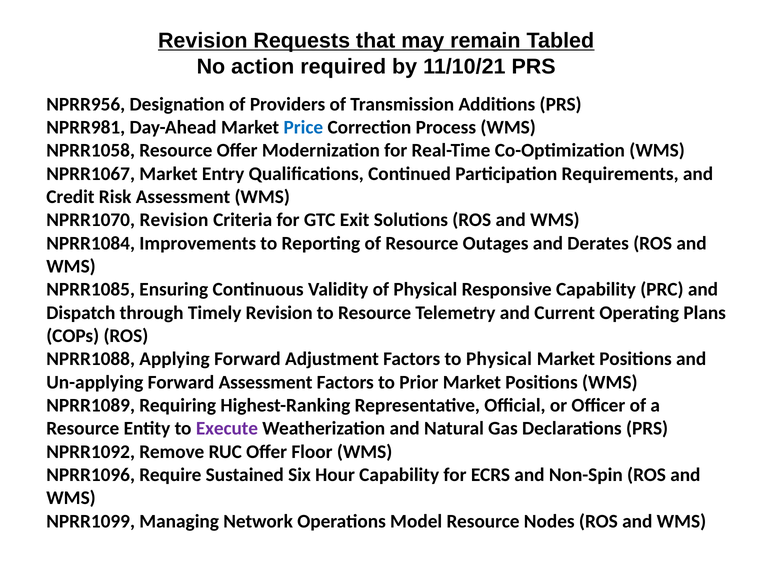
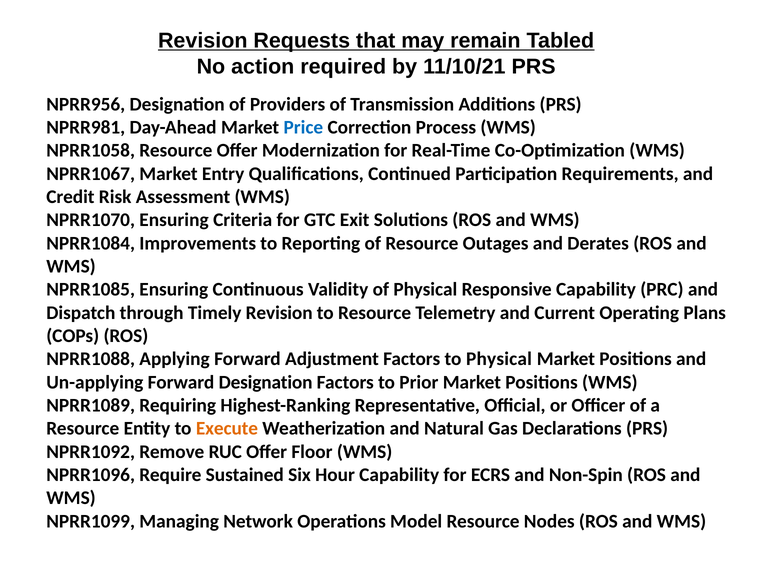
NPRR1070 Revision: Revision -> Ensuring
Forward Assessment: Assessment -> Designation
Execute colour: purple -> orange
